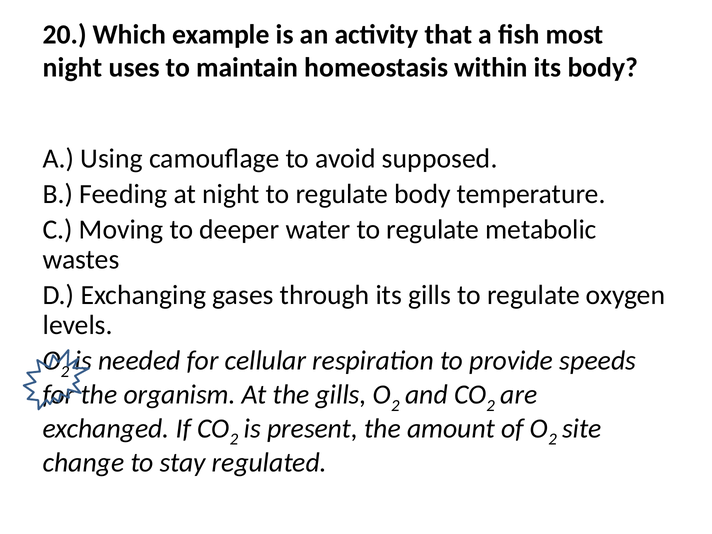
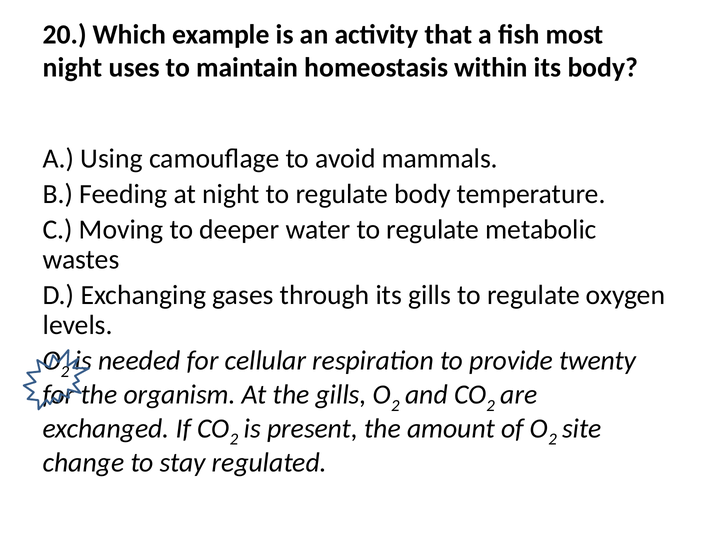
supposed: supposed -> mammals
speeds: speeds -> twenty
